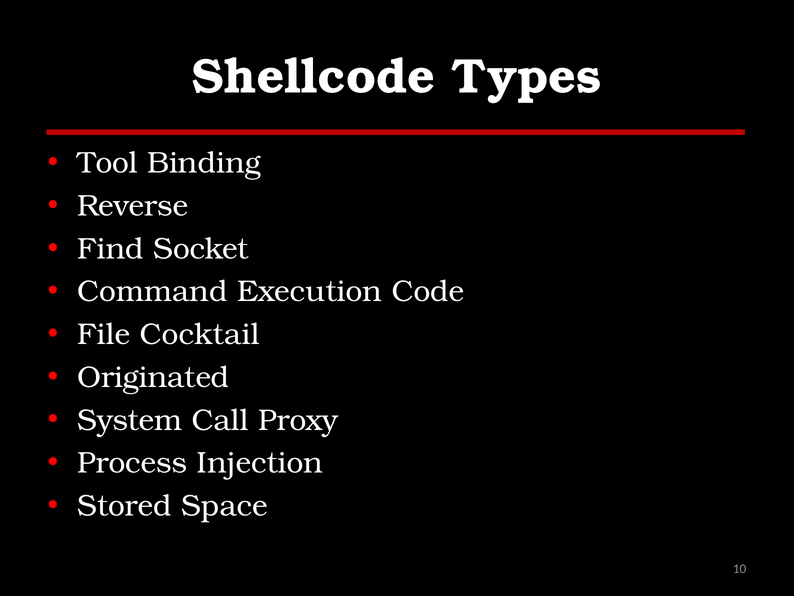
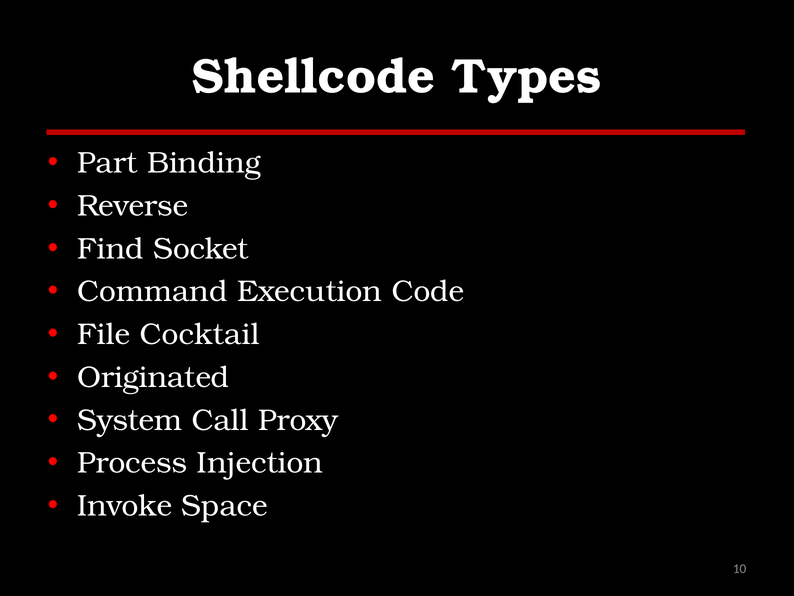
Tool: Tool -> Part
Stored: Stored -> Invoke
